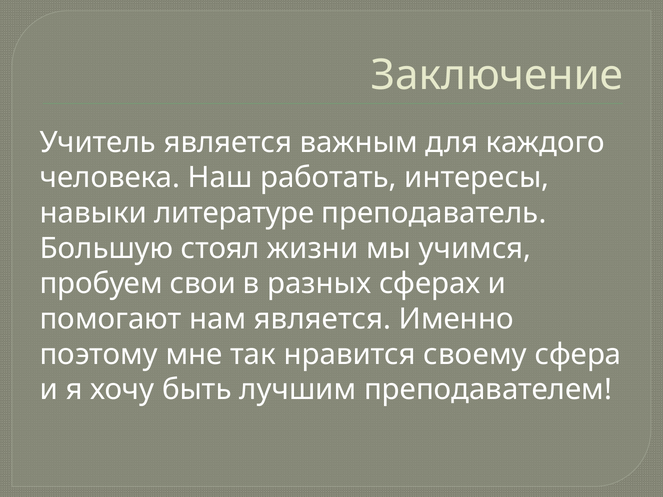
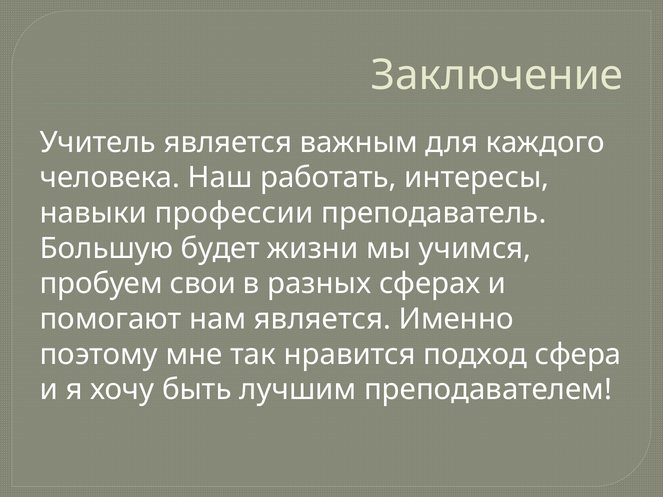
литературе: литературе -> профессии
стоял: стоял -> будет
своему: своему -> подход
